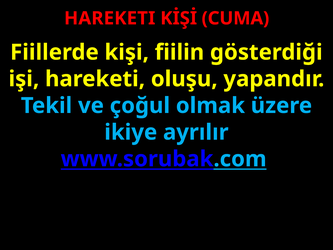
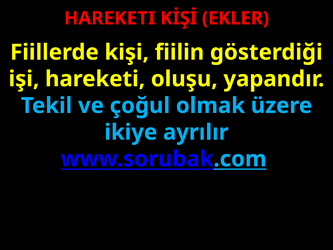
CUMA: CUMA -> EKLER
